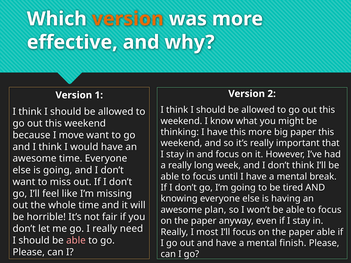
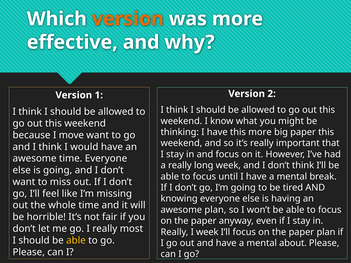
need: need -> most
I most: most -> week
paper able: able -> plan
able at (76, 241) colour: pink -> yellow
finish: finish -> about
